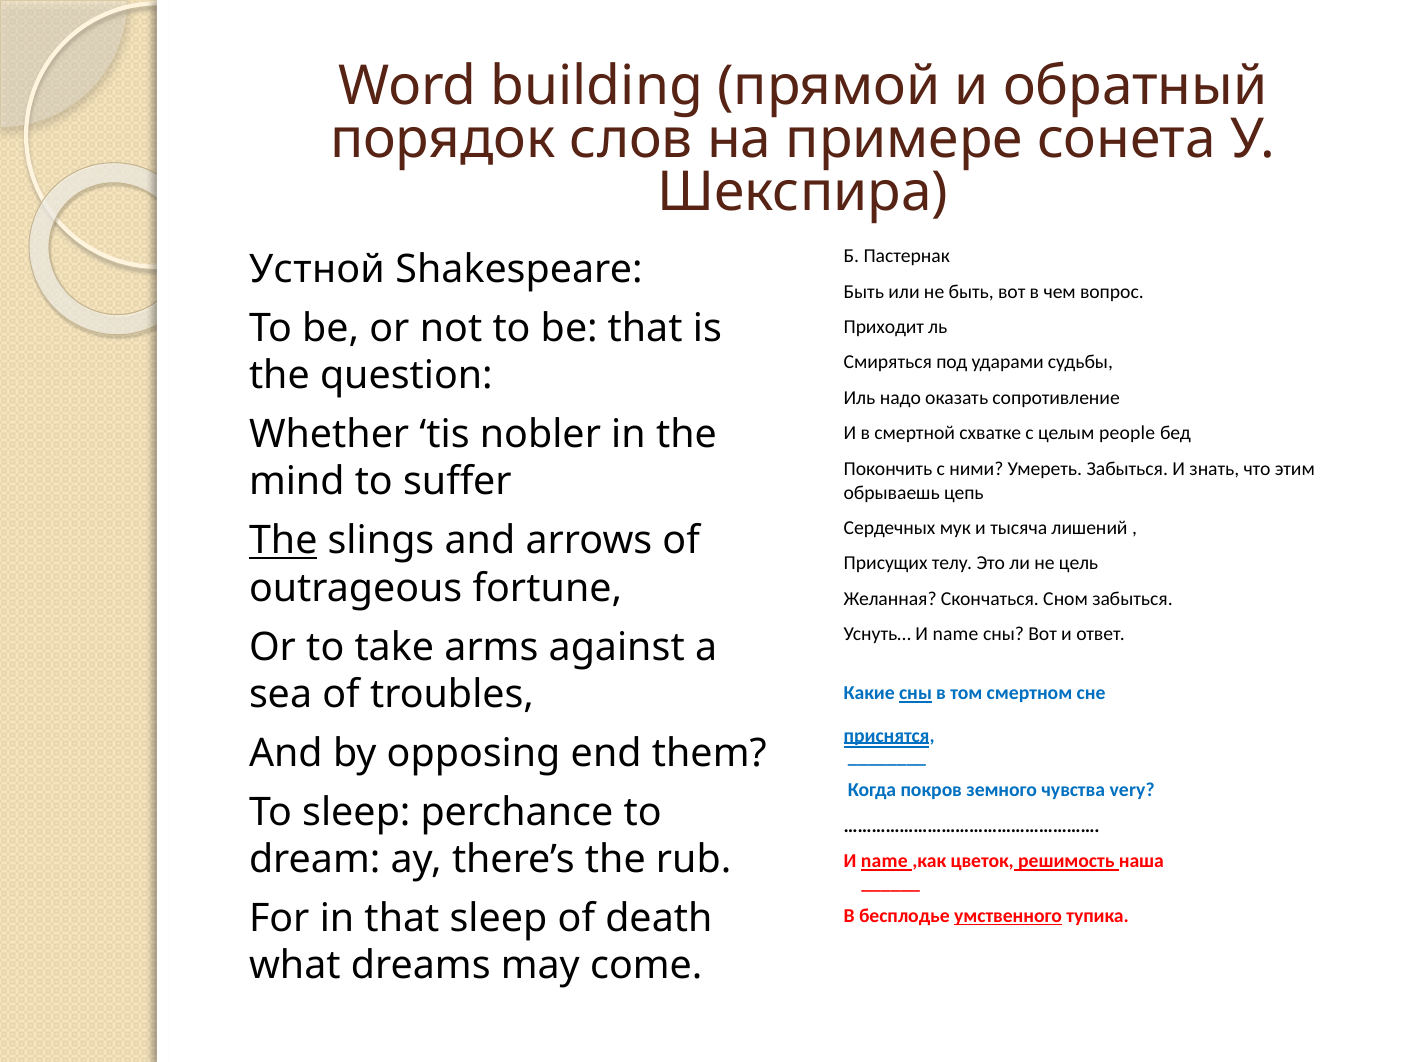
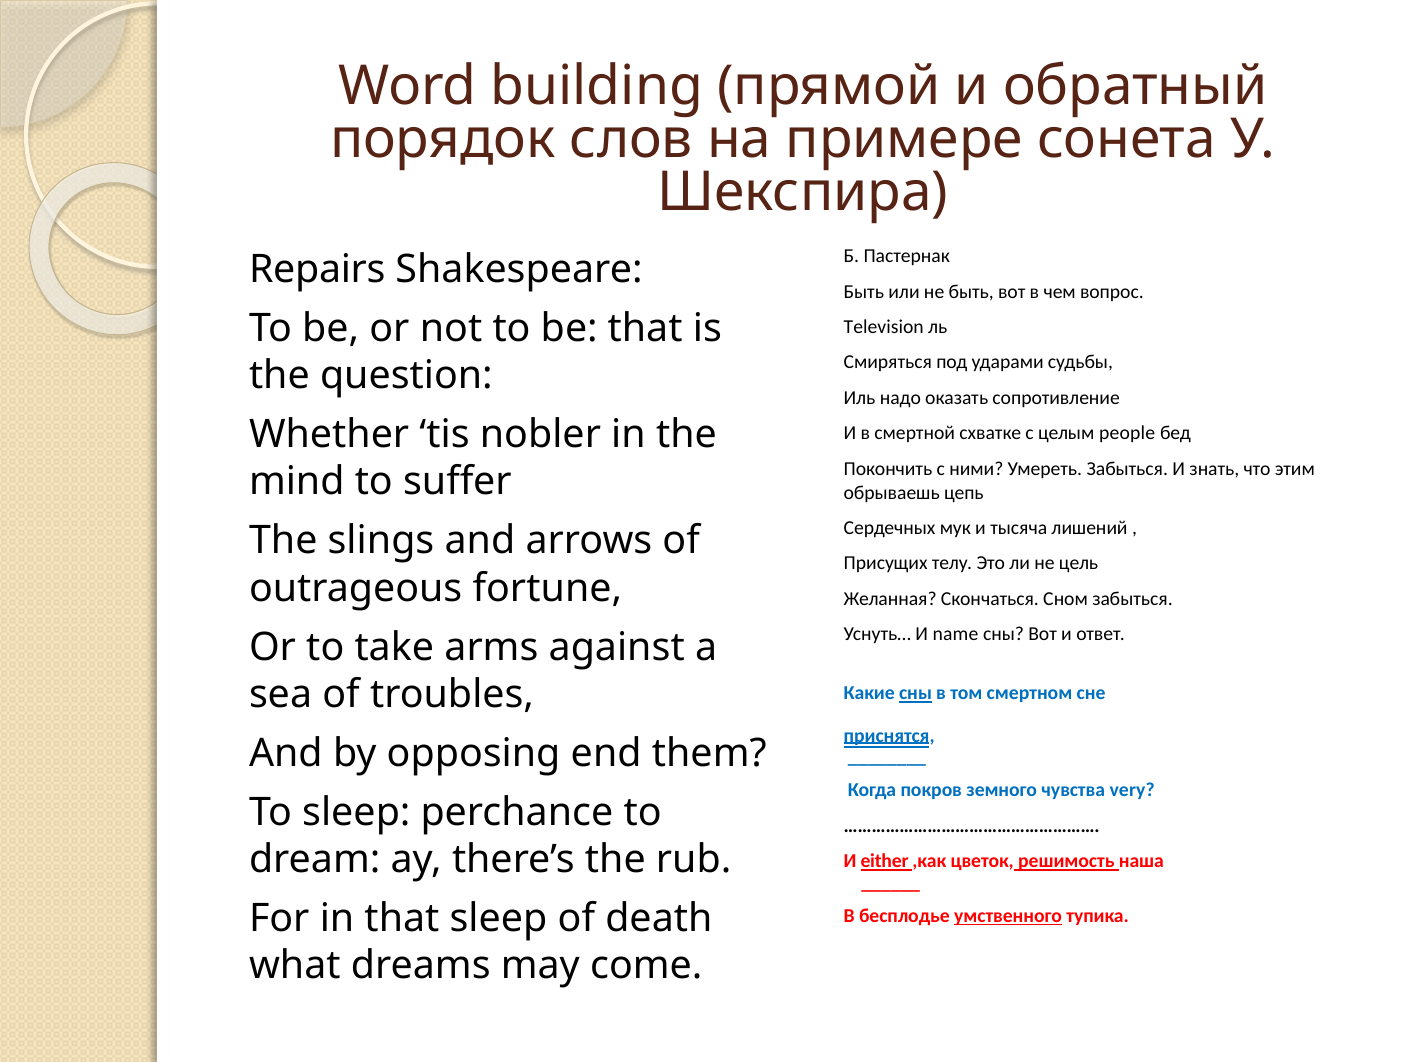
Устной: Устной -> Repairs
Приходит: Приходит -> Television
The underline: present -> none
name at (884, 861): name -> either
